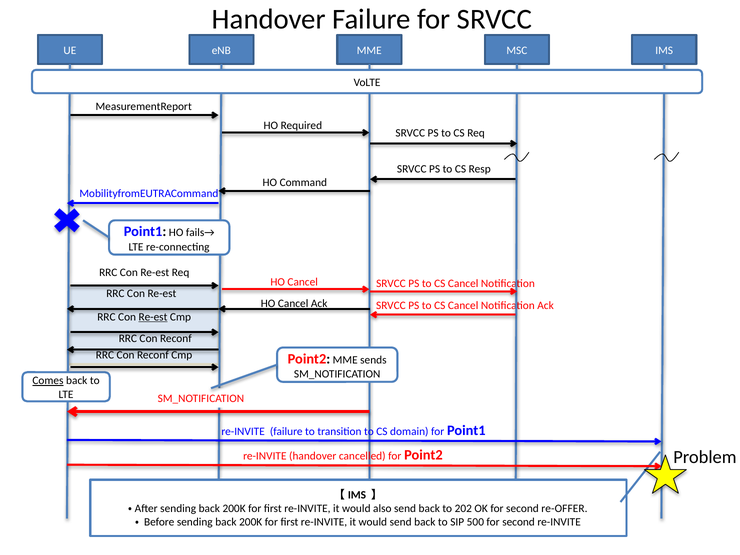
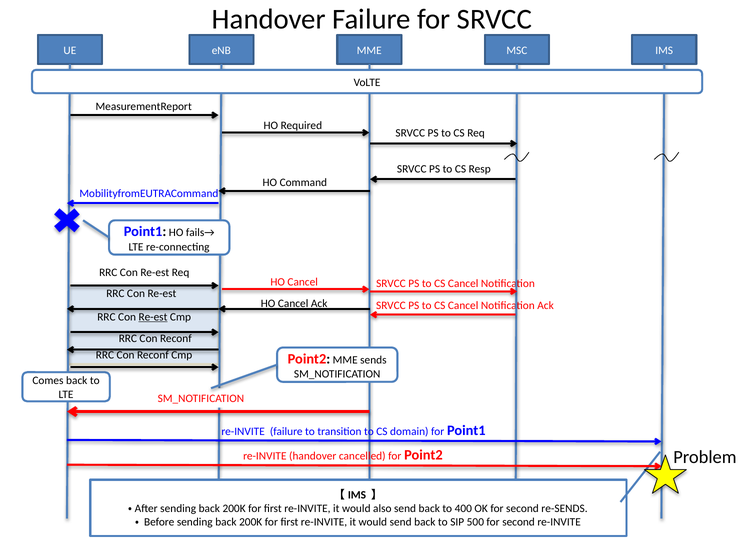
Comes underline: present -> none
202: 202 -> 400
re-OFFER: re-OFFER -> re-SENDS
